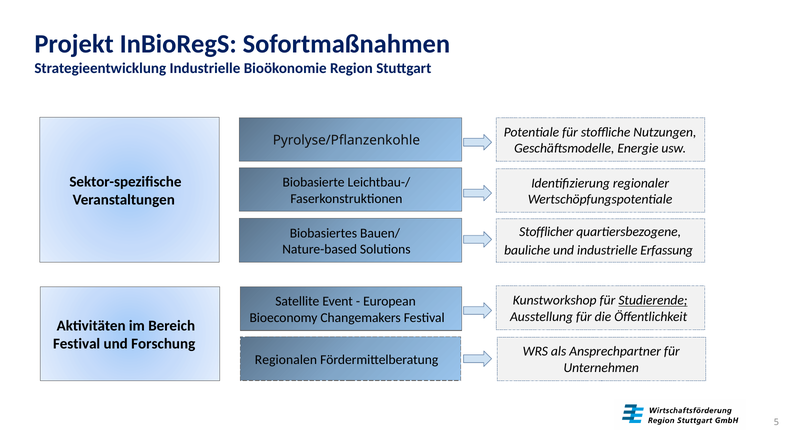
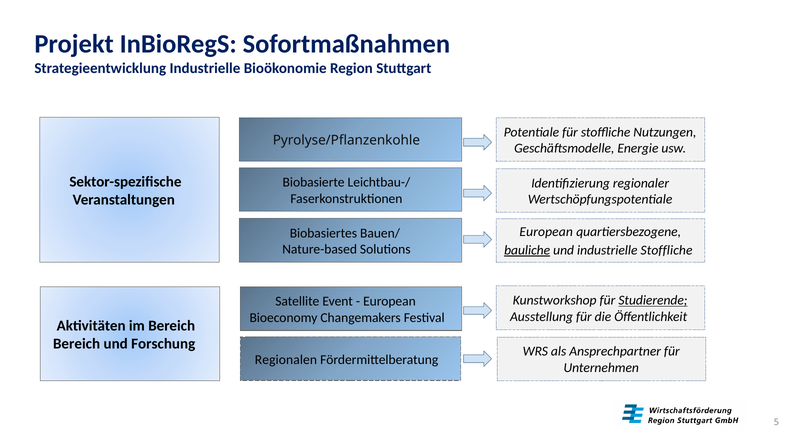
Stofflicher at (546, 232): Stofflicher -> European
bauliche underline: none -> present
industrielle Erfassung: Erfassung -> Stoffliche
Festival at (77, 344): Festival -> Bereich
